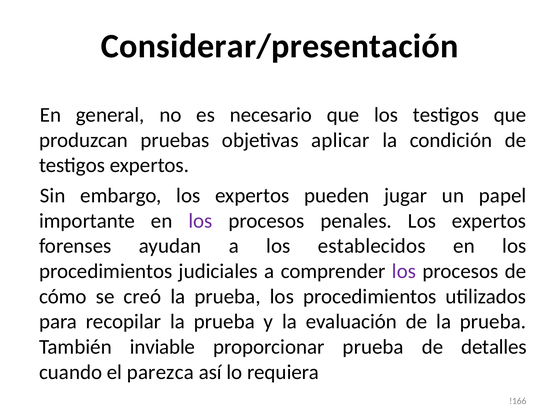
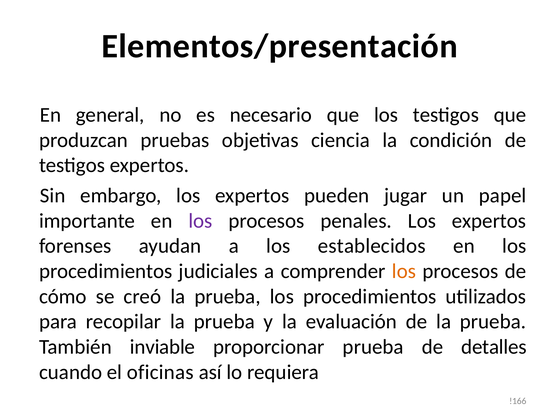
Considerar/presentación: Considerar/presentación -> Elementos/presentación
aplicar: aplicar -> ciencia
los at (404, 271) colour: purple -> orange
parezca: parezca -> oficinas
